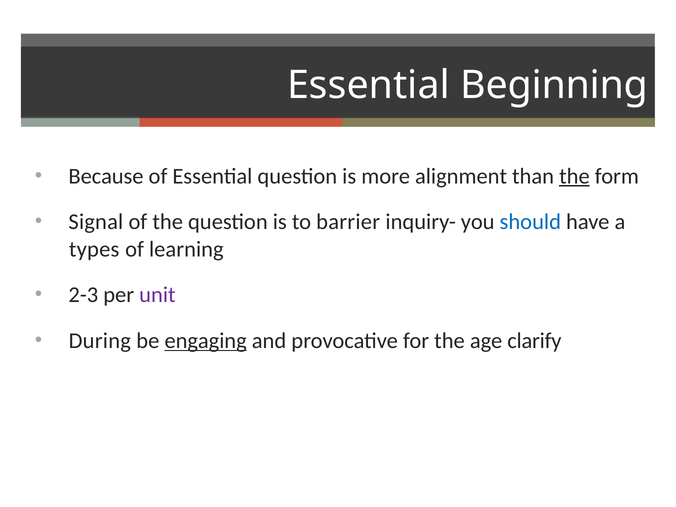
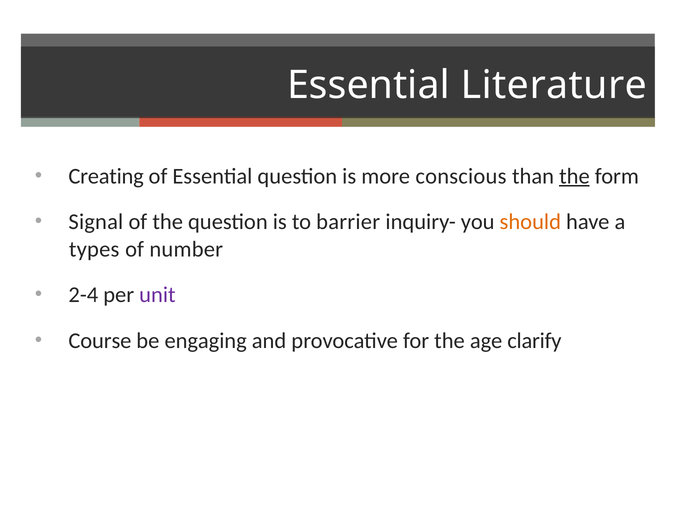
Beginning: Beginning -> Literature
Because: Because -> Creating
alignment: alignment -> conscious
should colour: blue -> orange
learning: learning -> number
2-3: 2-3 -> 2-4
During: During -> Course
engaging underline: present -> none
